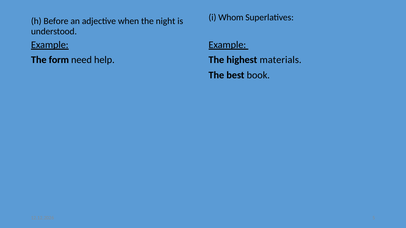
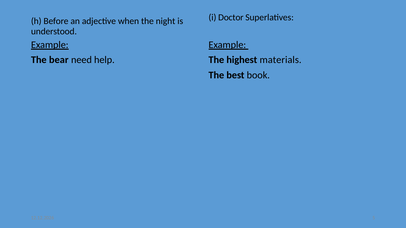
Whom: Whom -> Doctor
form: form -> bear
